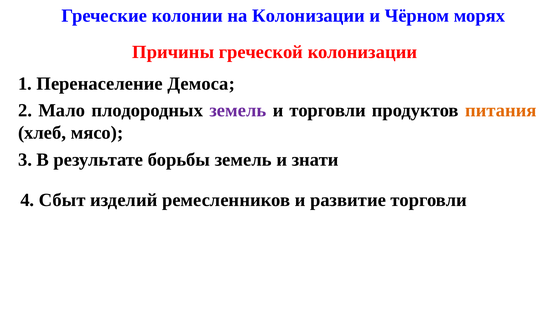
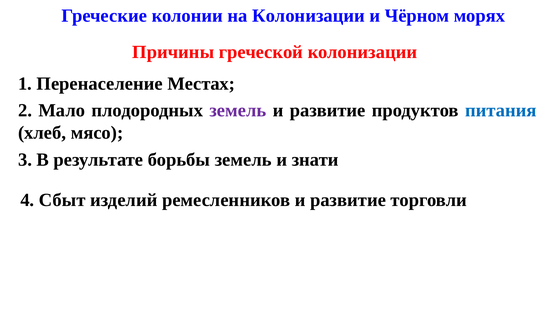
Демоса: Демоса -> Местах
торговли at (328, 111): торговли -> развитие
питания colour: orange -> blue
